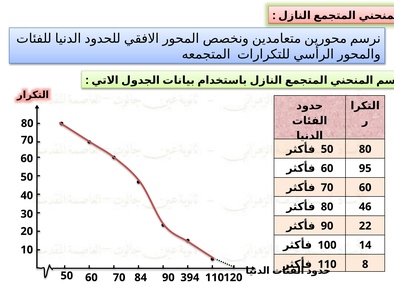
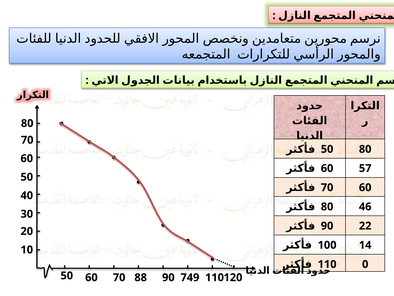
95: 95 -> 57
8: 8 -> 0
84: 84 -> 88
394: 394 -> 749
